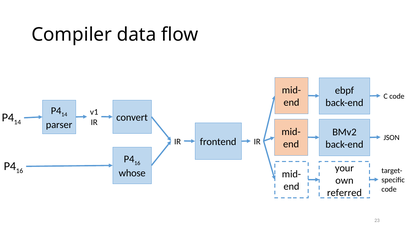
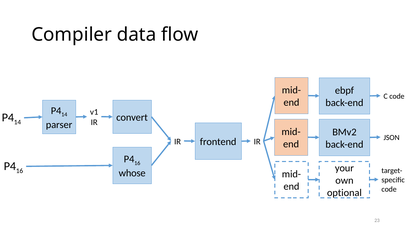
referred: referred -> optional
